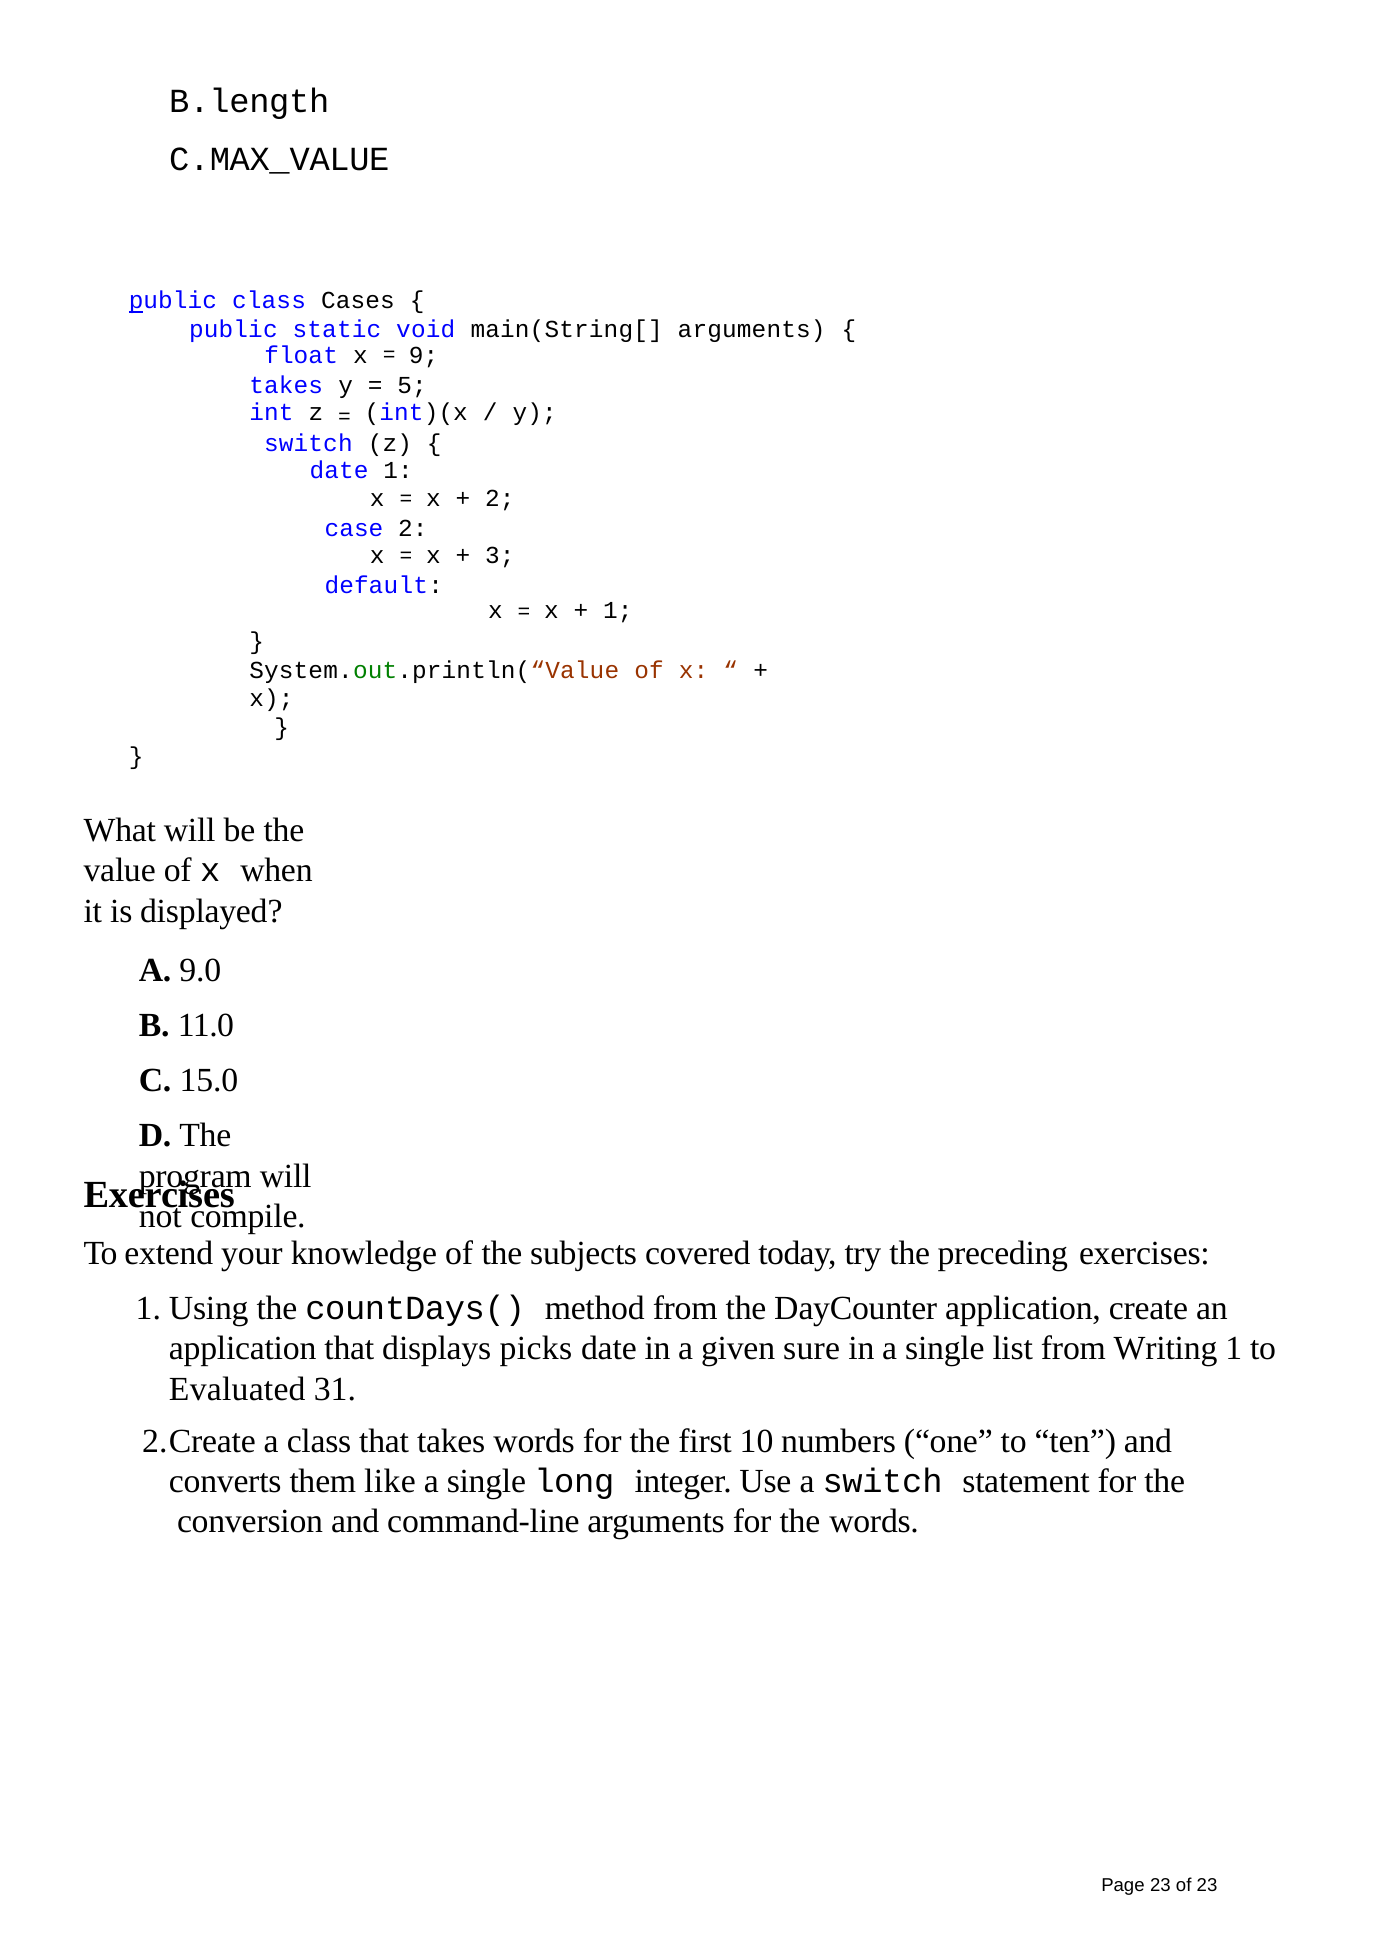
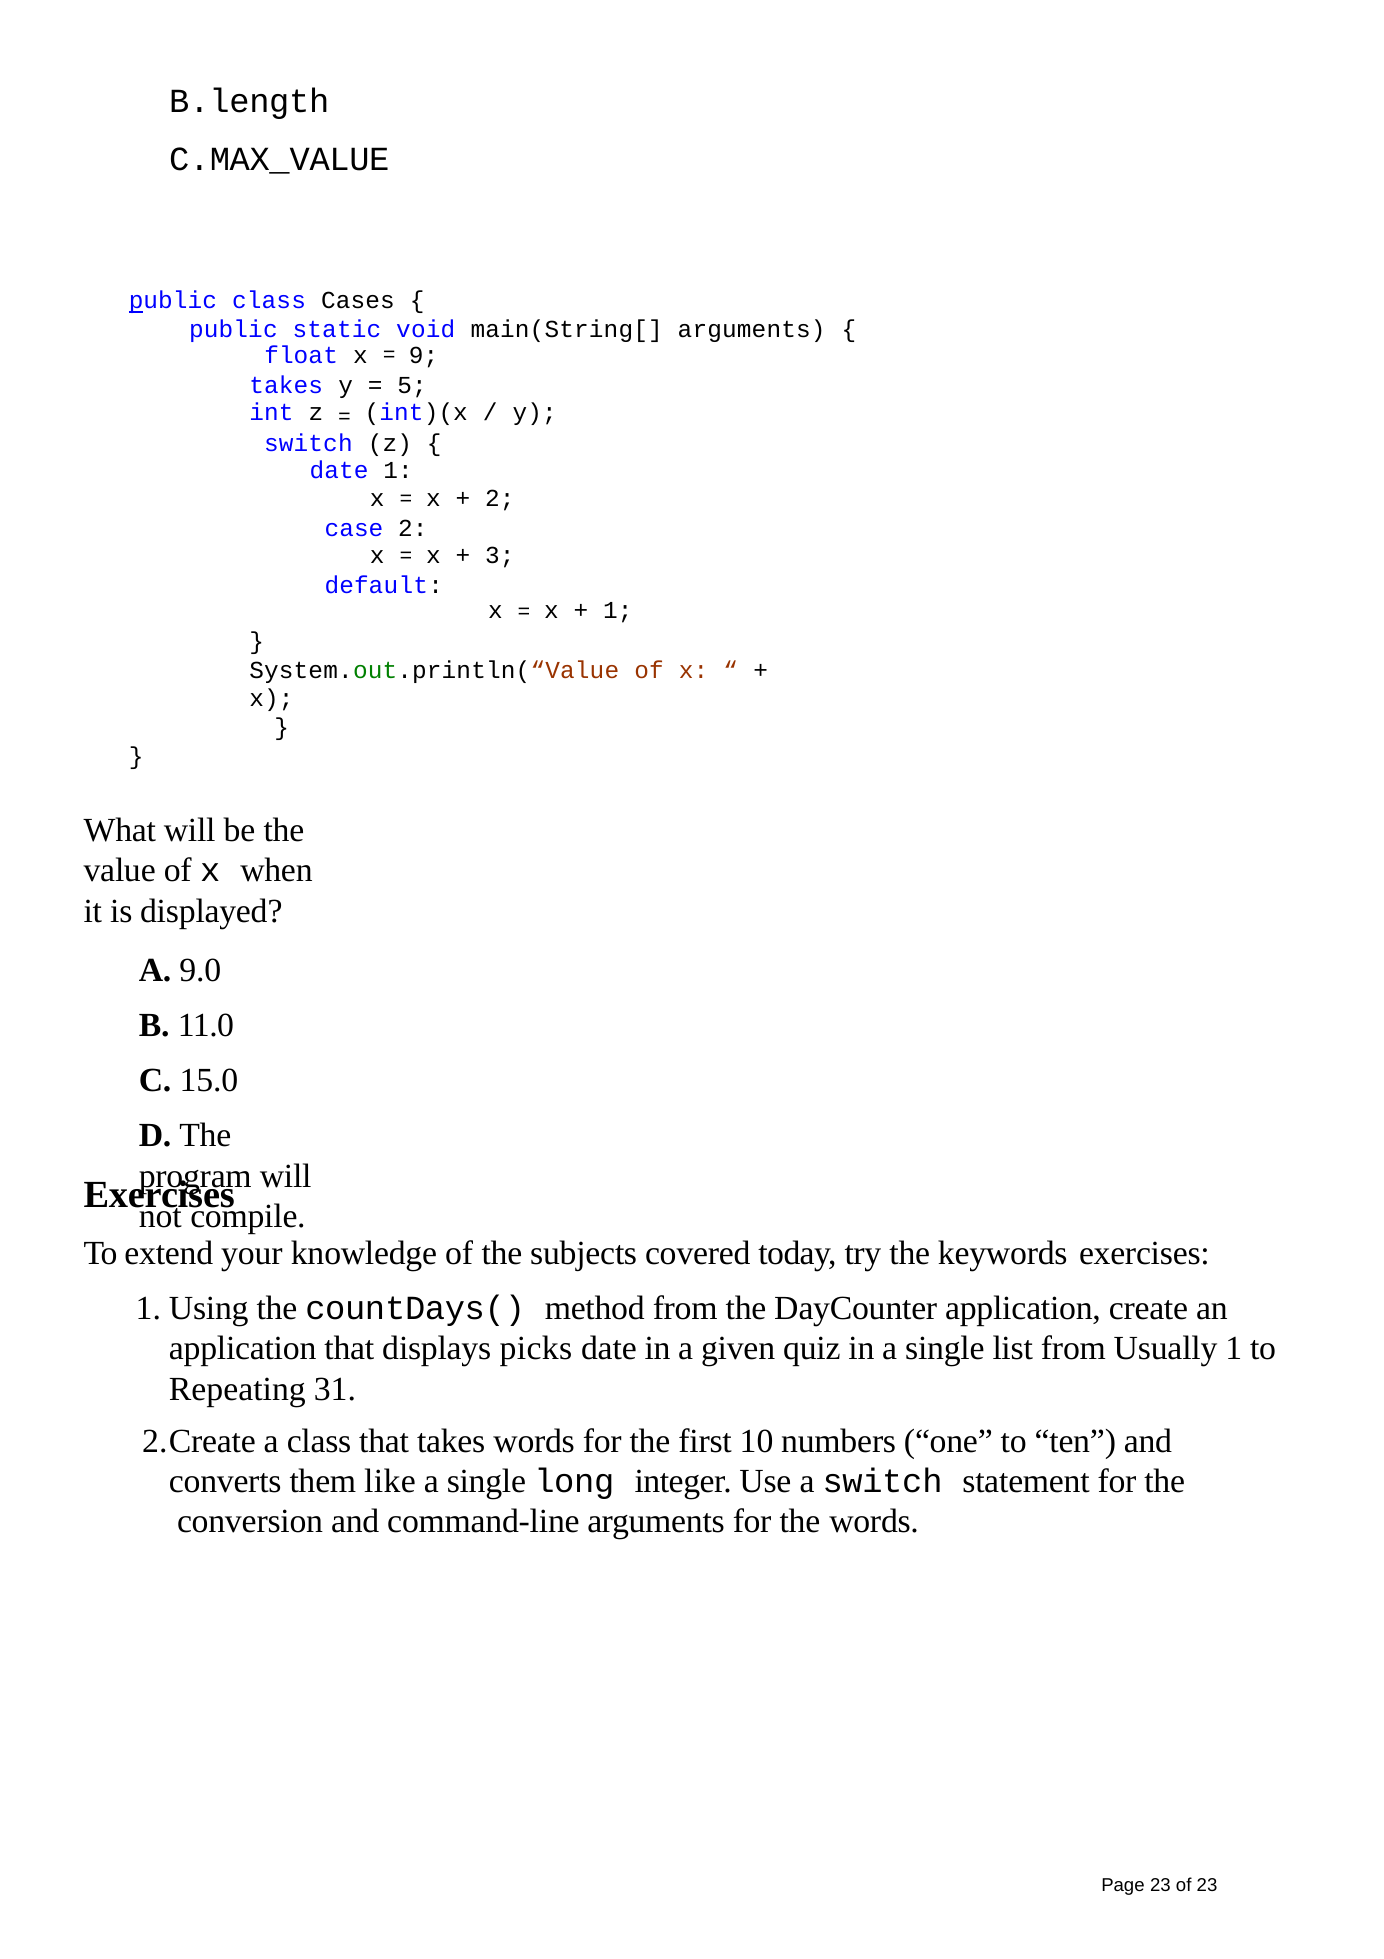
preceding: preceding -> keywords
sure: sure -> quiz
Writing: Writing -> Usually
Evaluated: Evaluated -> Repeating
